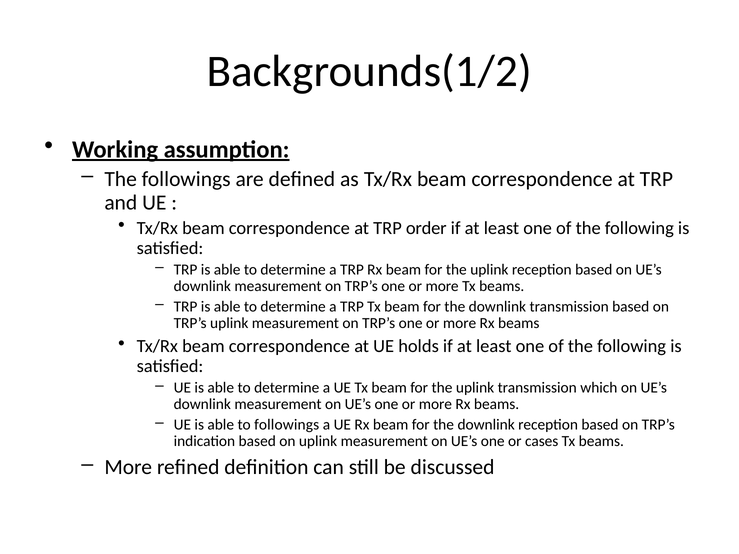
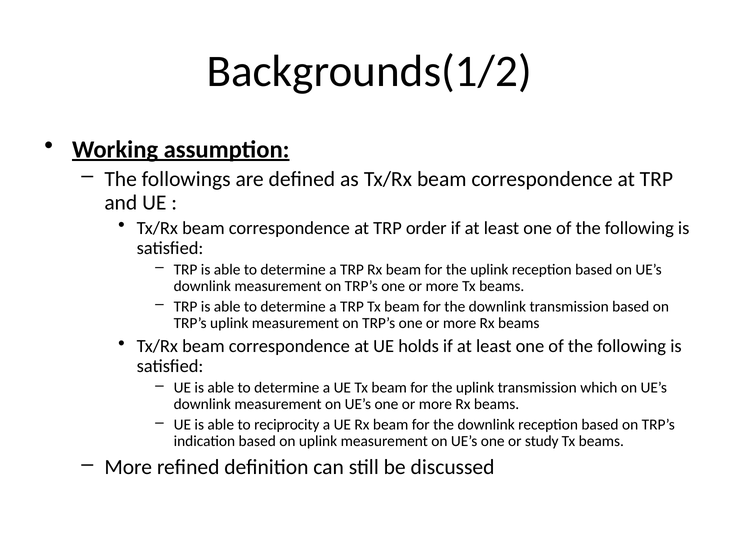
to followings: followings -> reciprocity
cases: cases -> study
